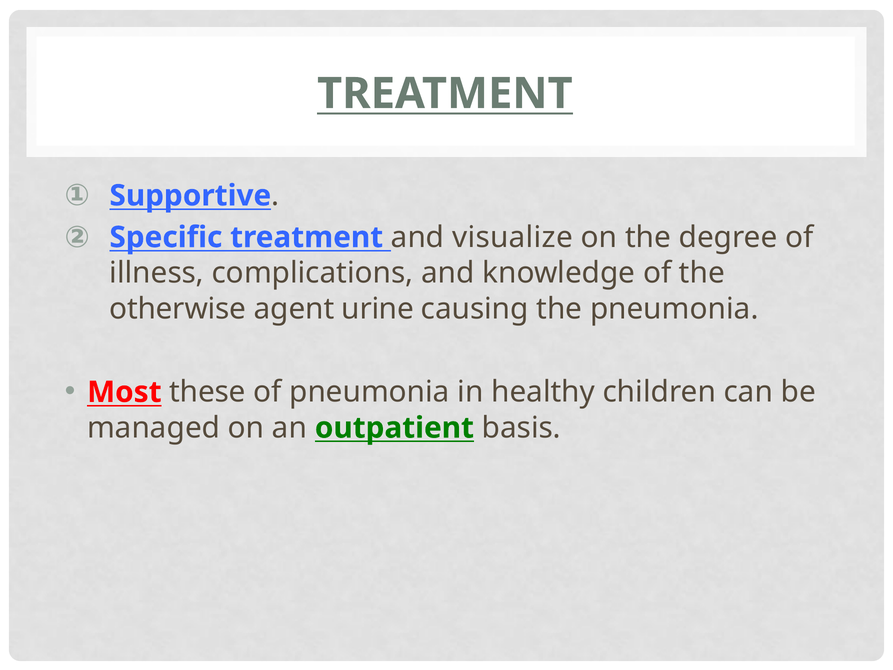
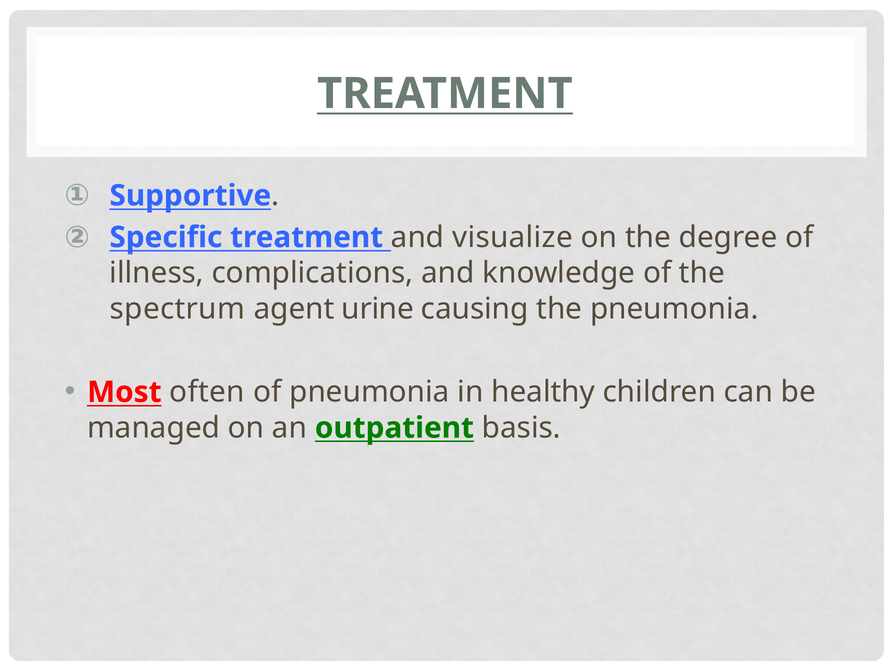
otherwise: otherwise -> spectrum
these: these -> often
